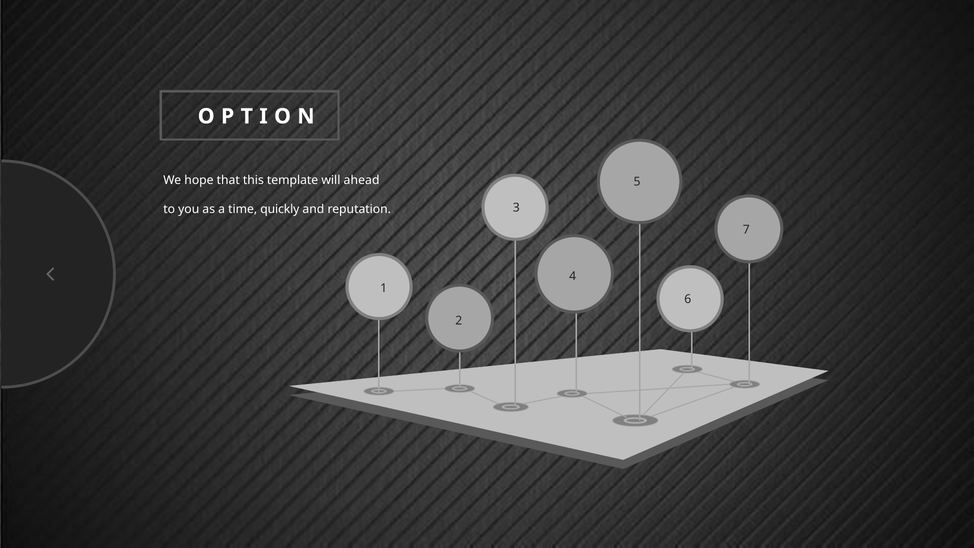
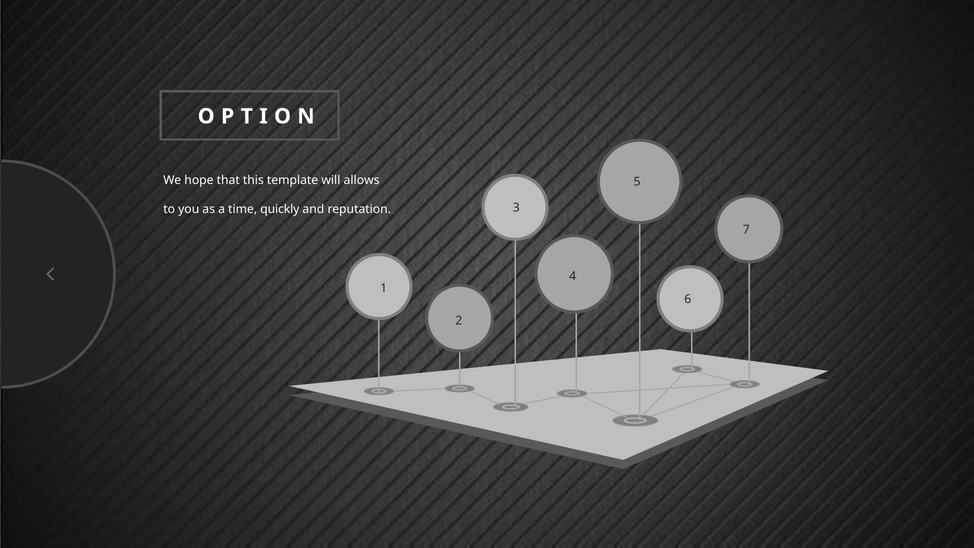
ahead: ahead -> allows
